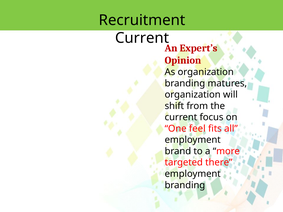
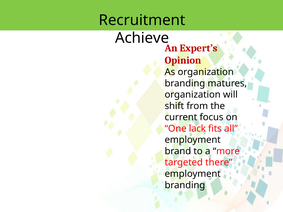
Current at (142, 38): Current -> Achieve
feel: feel -> lack
